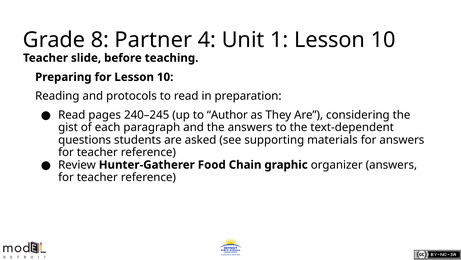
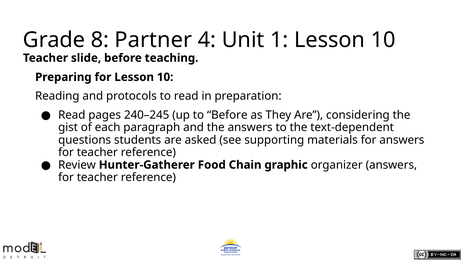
to Author: Author -> Before
